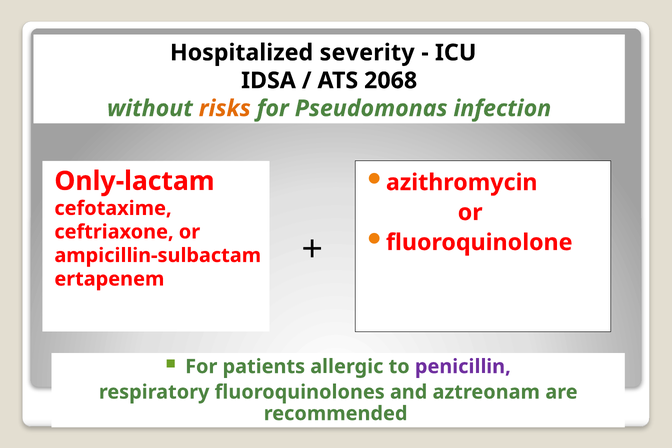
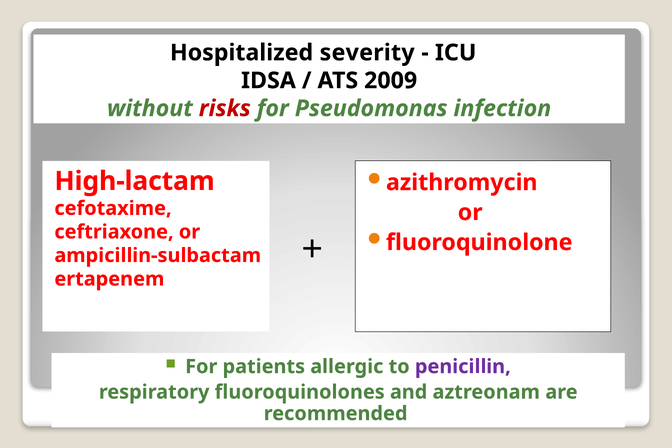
2068: 2068 -> 2009
risks colour: orange -> red
Only-lactam: Only-lactam -> High-lactam
